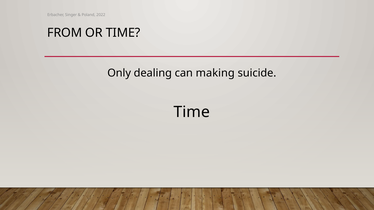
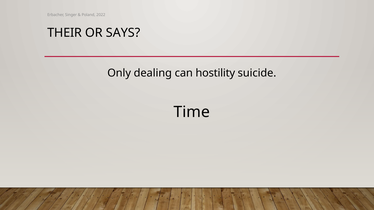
FROM: FROM -> THEIR
OR TIME: TIME -> SAYS
making: making -> hostility
